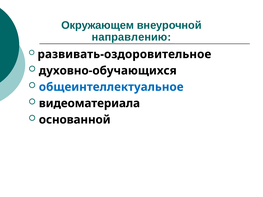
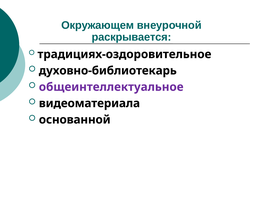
направлению: направлению -> раскрывается
развивать-оздоровительное: развивать-оздоровительное -> традициях-оздоровительное
духовно-обучающихся: духовно-обучающихся -> духовно-библиотекарь
общеинтеллектуальное colour: blue -> purple
